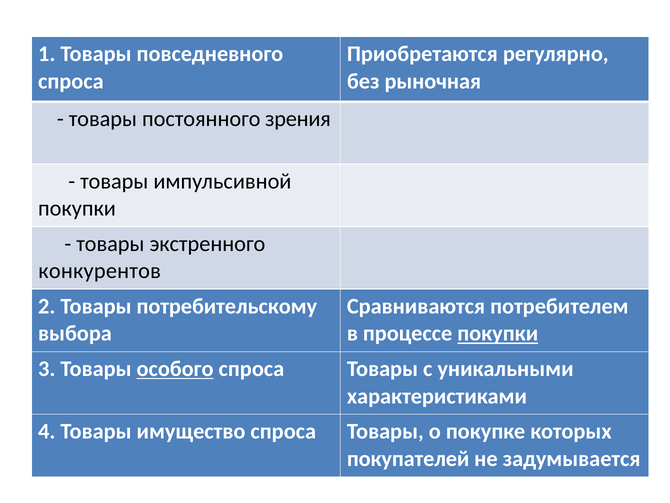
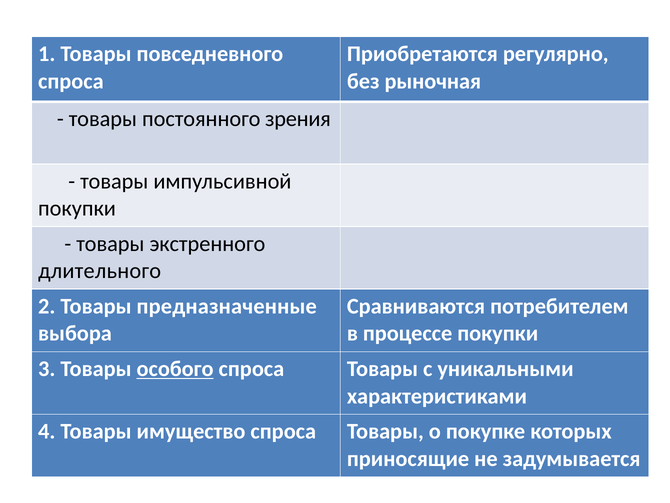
конкурентов: конкурентов -> длительного
потребительскому: потребительскому -> предназначенные
покупки at (498, 333) underline: present -> none
покупателей: покупателей -> приносящие
